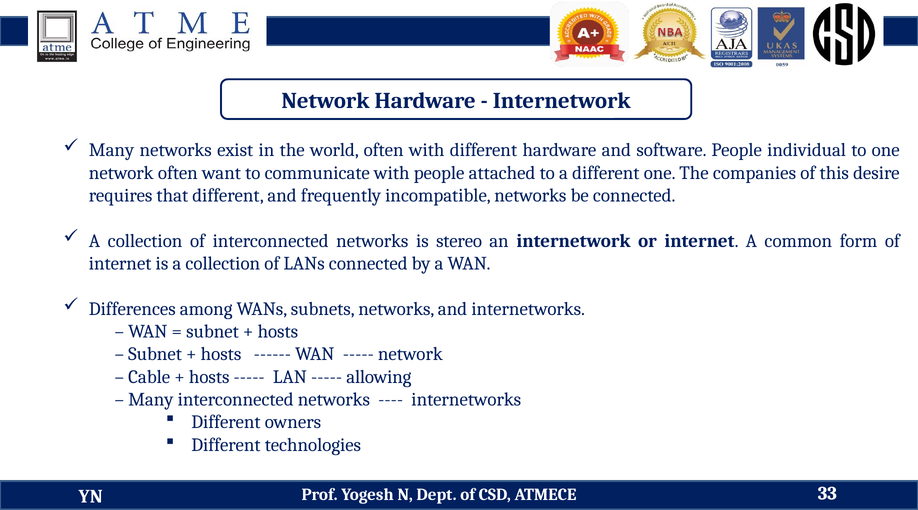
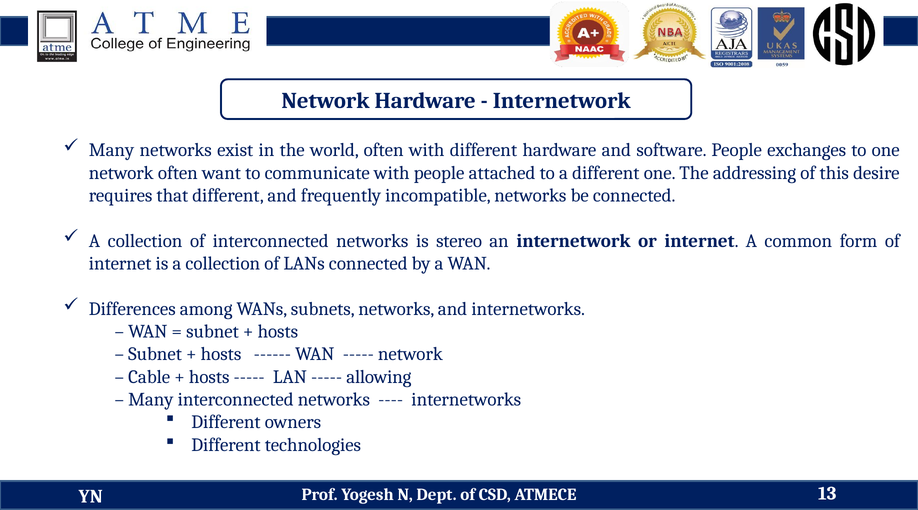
individual: individual -> exchanges
companies: companies -> addressing
33: 33 -> 13
